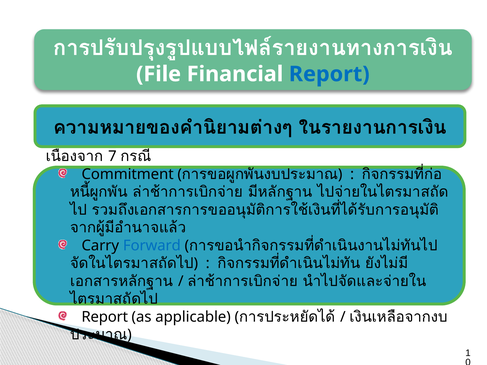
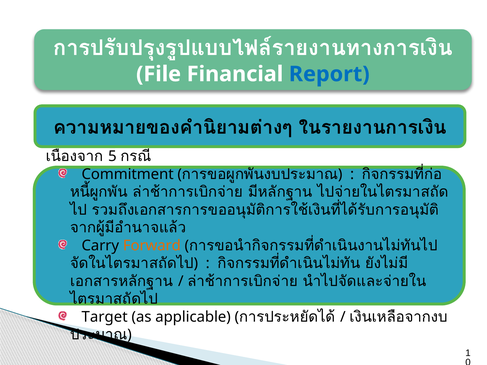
7: 7 -> 5
Forward colour: blue -> orange
Report at (105, 317): Report -> Target
